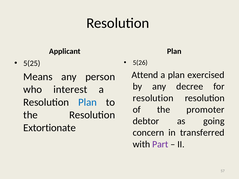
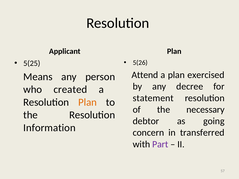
interest: interest -> created
resolution at (153, 98): resolution -> statement
Plan at (88, 102) colour: blue -> orange
promoter: promoter -> necessary
Extortionate: Extortionate -> Information
